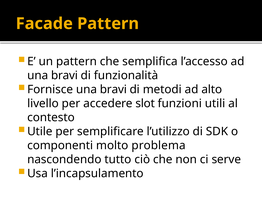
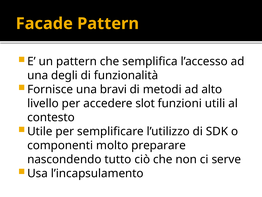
bravi at (64, 75): bravi -> degli
problema: problema -> preparare
